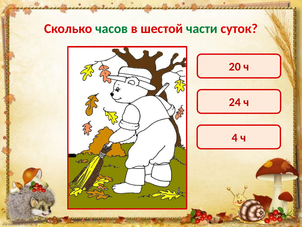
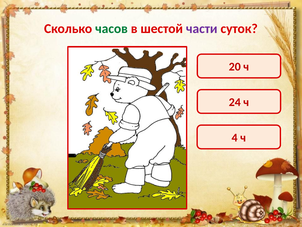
части colour: green -> purple
